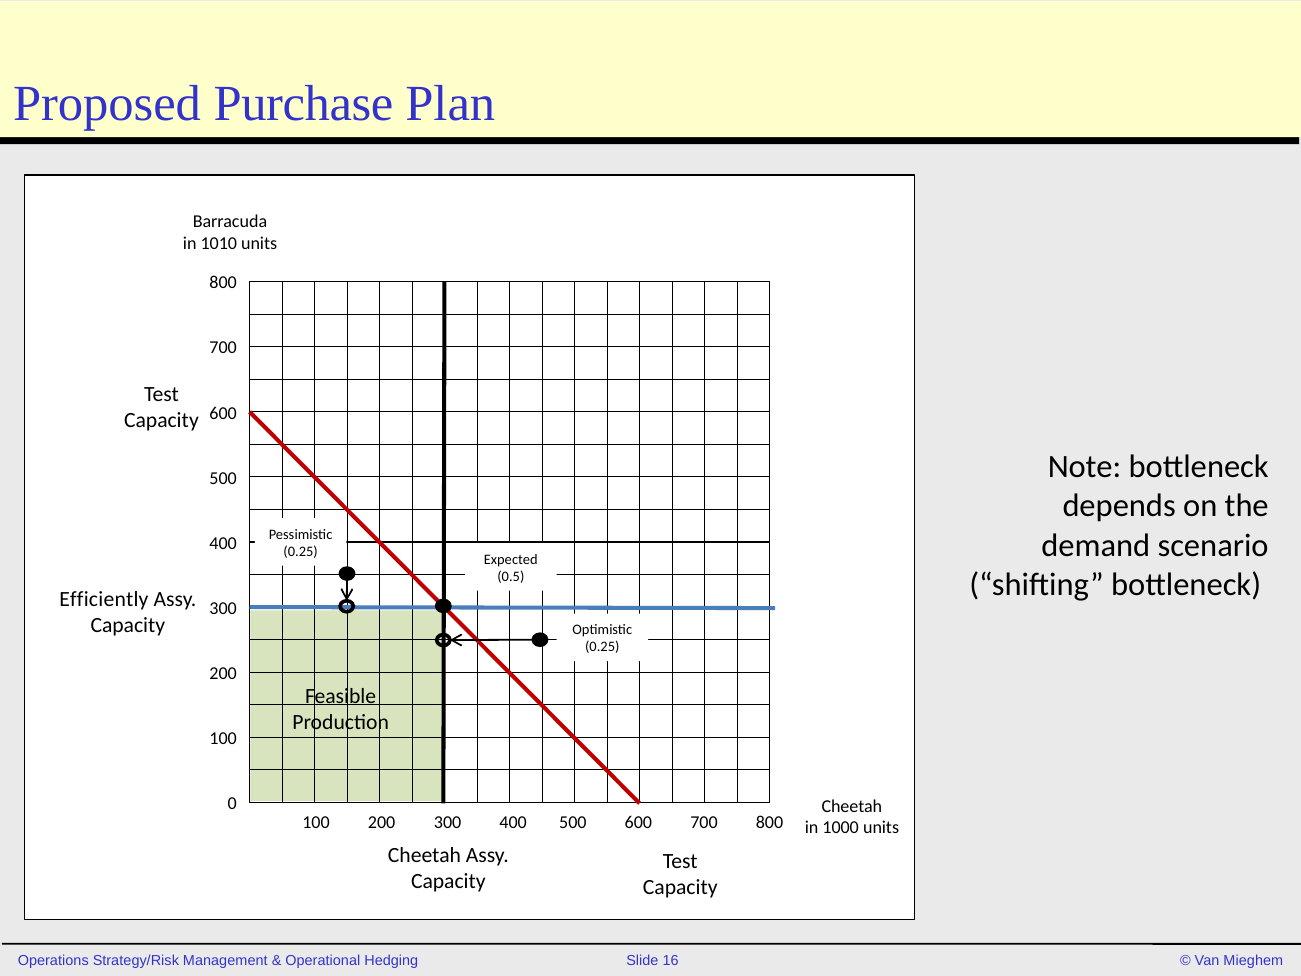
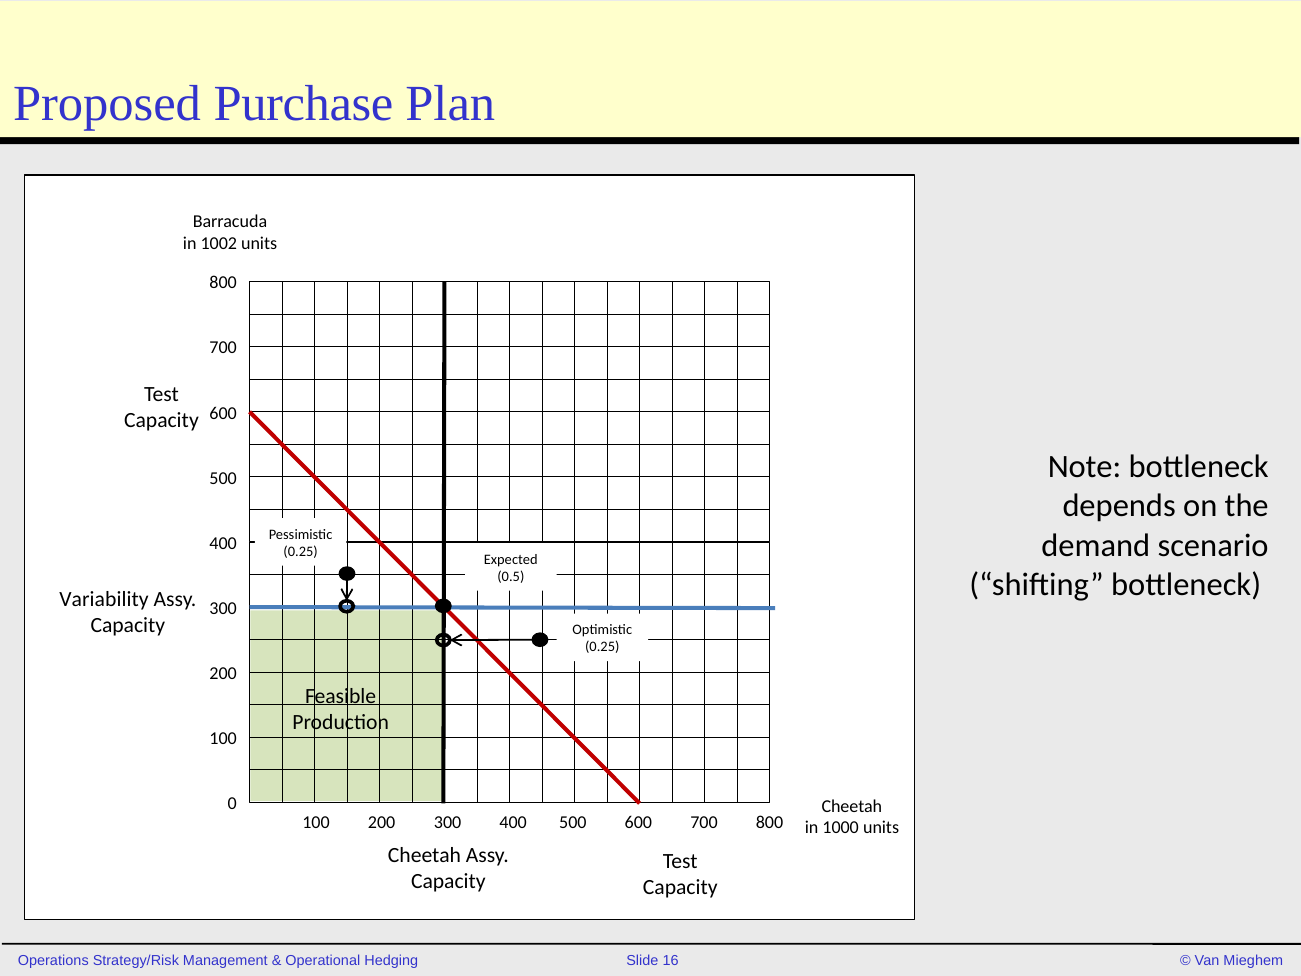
1010: 1010 -> 1002
Efficiently: Efficiently -> Variability
